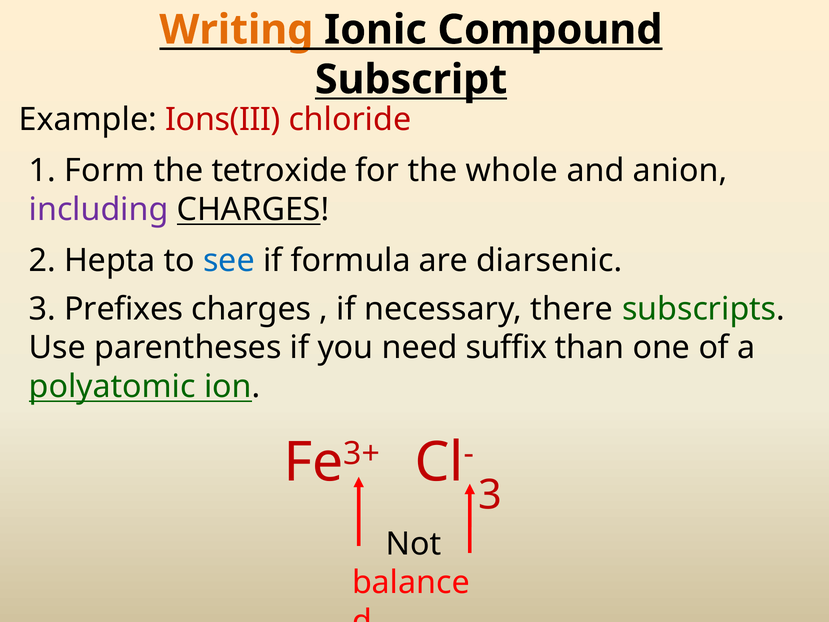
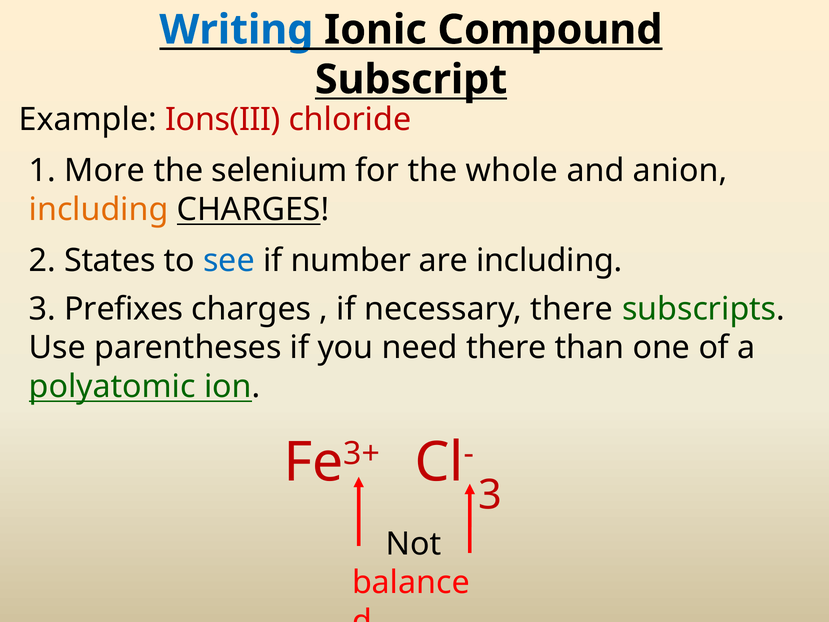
Writing colour: orange -> blue
Form: Form -> More
tetroxide: tetroxide -> selenium
including at (99, 209) colour: purple -> orange
Hepta: Hepta -> States
formula: formula -> number
are diarsenic: diarsenic -> including
need suffix: suffix -> there
